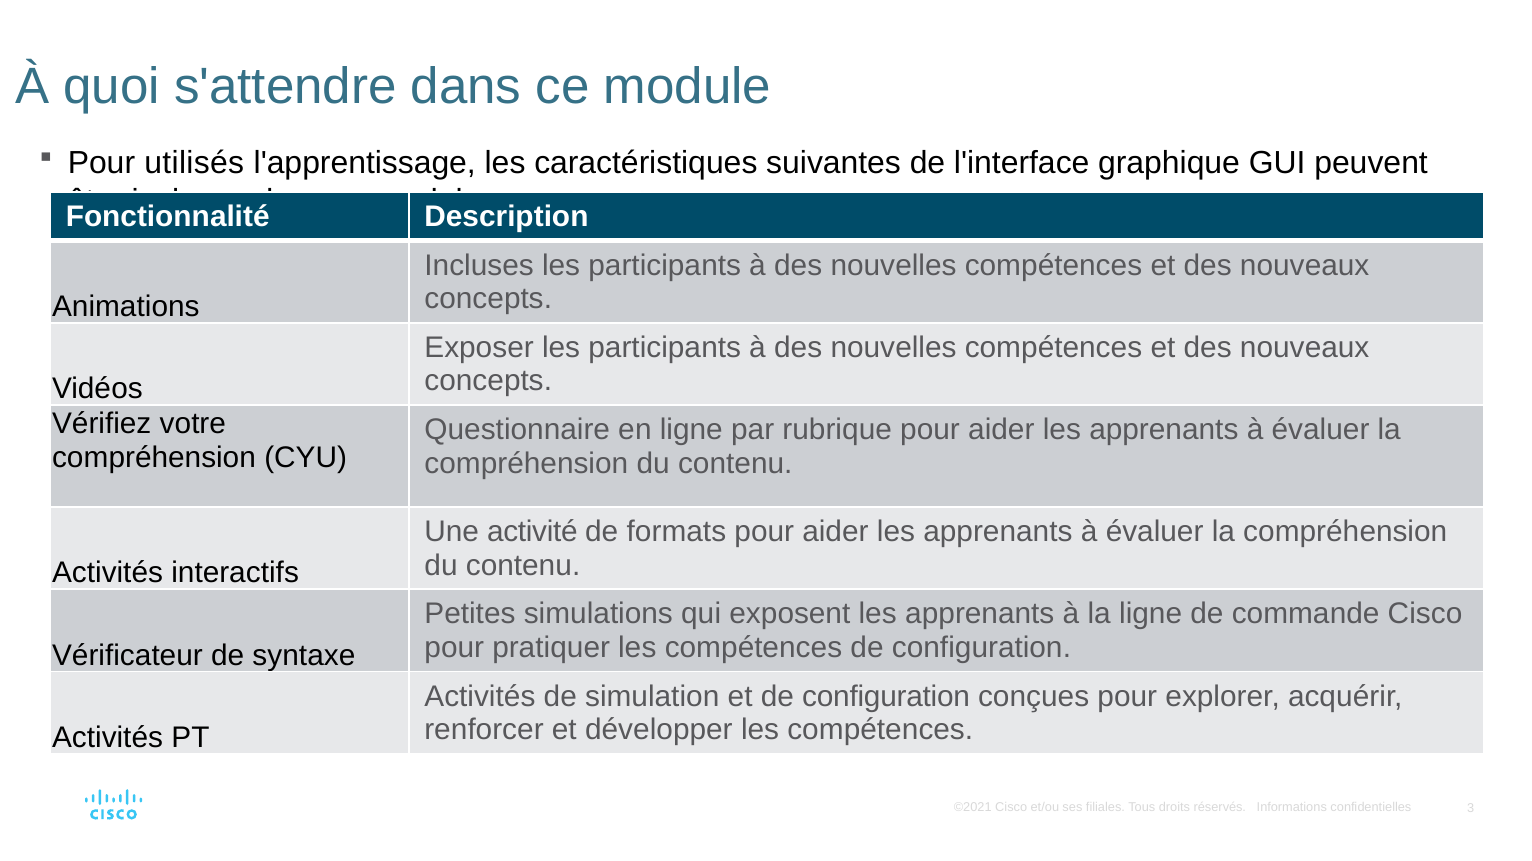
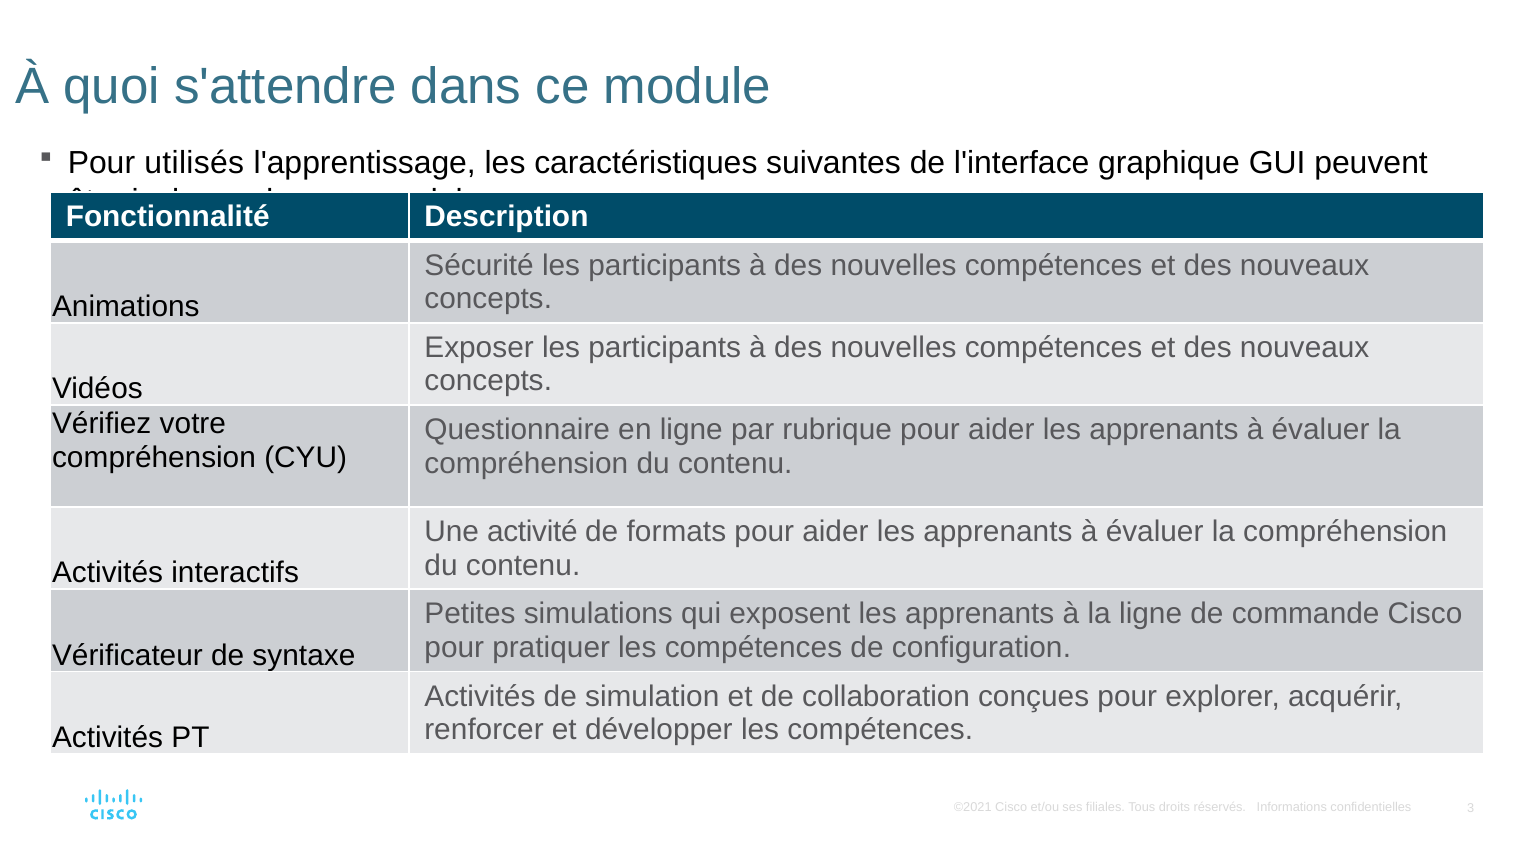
Incluses at (479, 266): Incluses -> Sécurité
et de configuration: configuration -> collaboration
